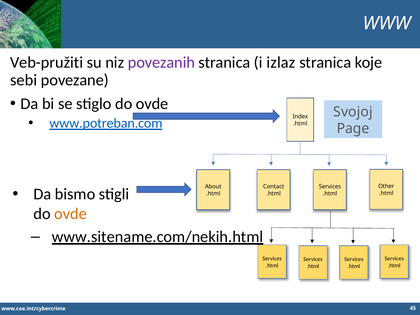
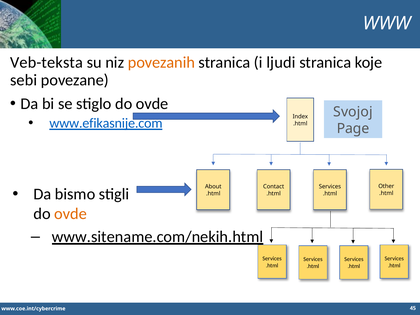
Veb-pružiti: Veb-pružiti -> Veb-teksta
povezanih colour: purple -> orange
izlaz: izlaz -> ljudi
www.potreban.com: www.potreban.com -> www.efikasnije.com
